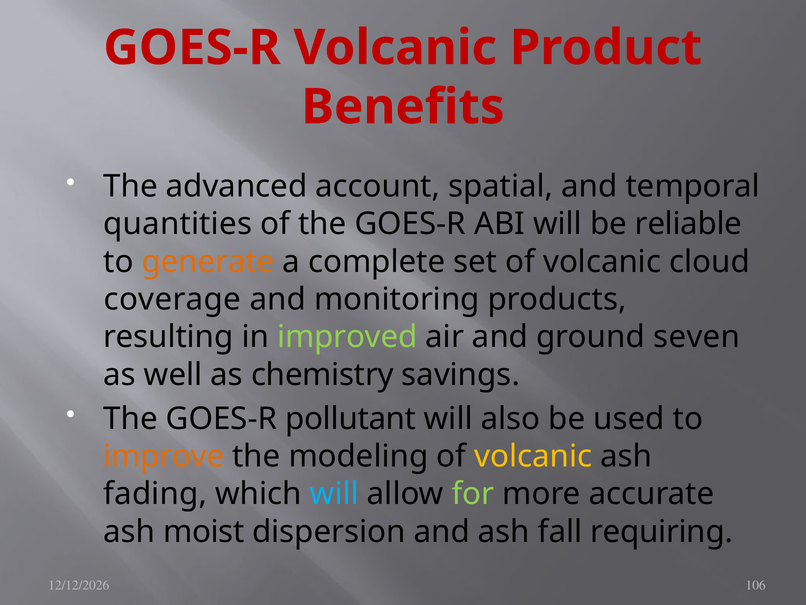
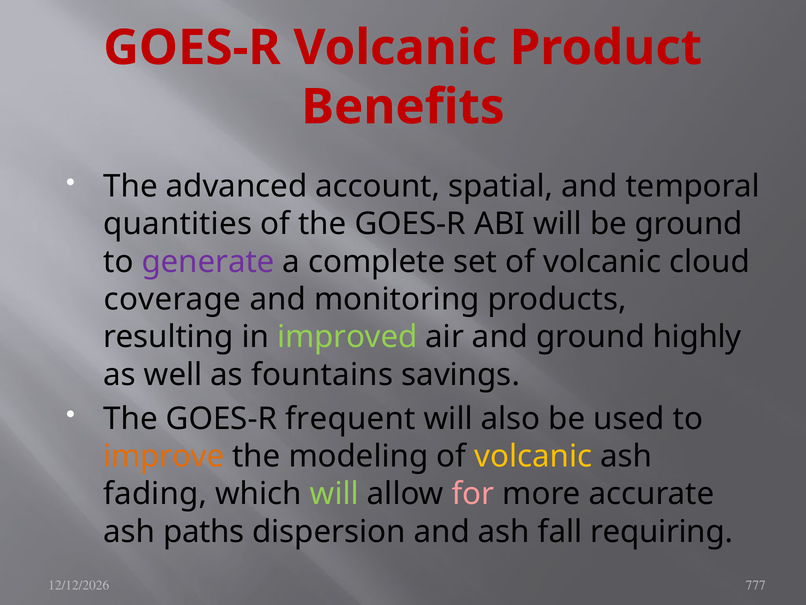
be reliable: reliable -> ground
generate colour: orange -> purple
seven: seven -> highly
chemistry: chemistry -> fountains
pollutant: pollutant -> frequent
will at (334, 494) colour: light blue -> light green
for colour: light green -> pink
moist: moist -> paths
106: 106 -> 777
